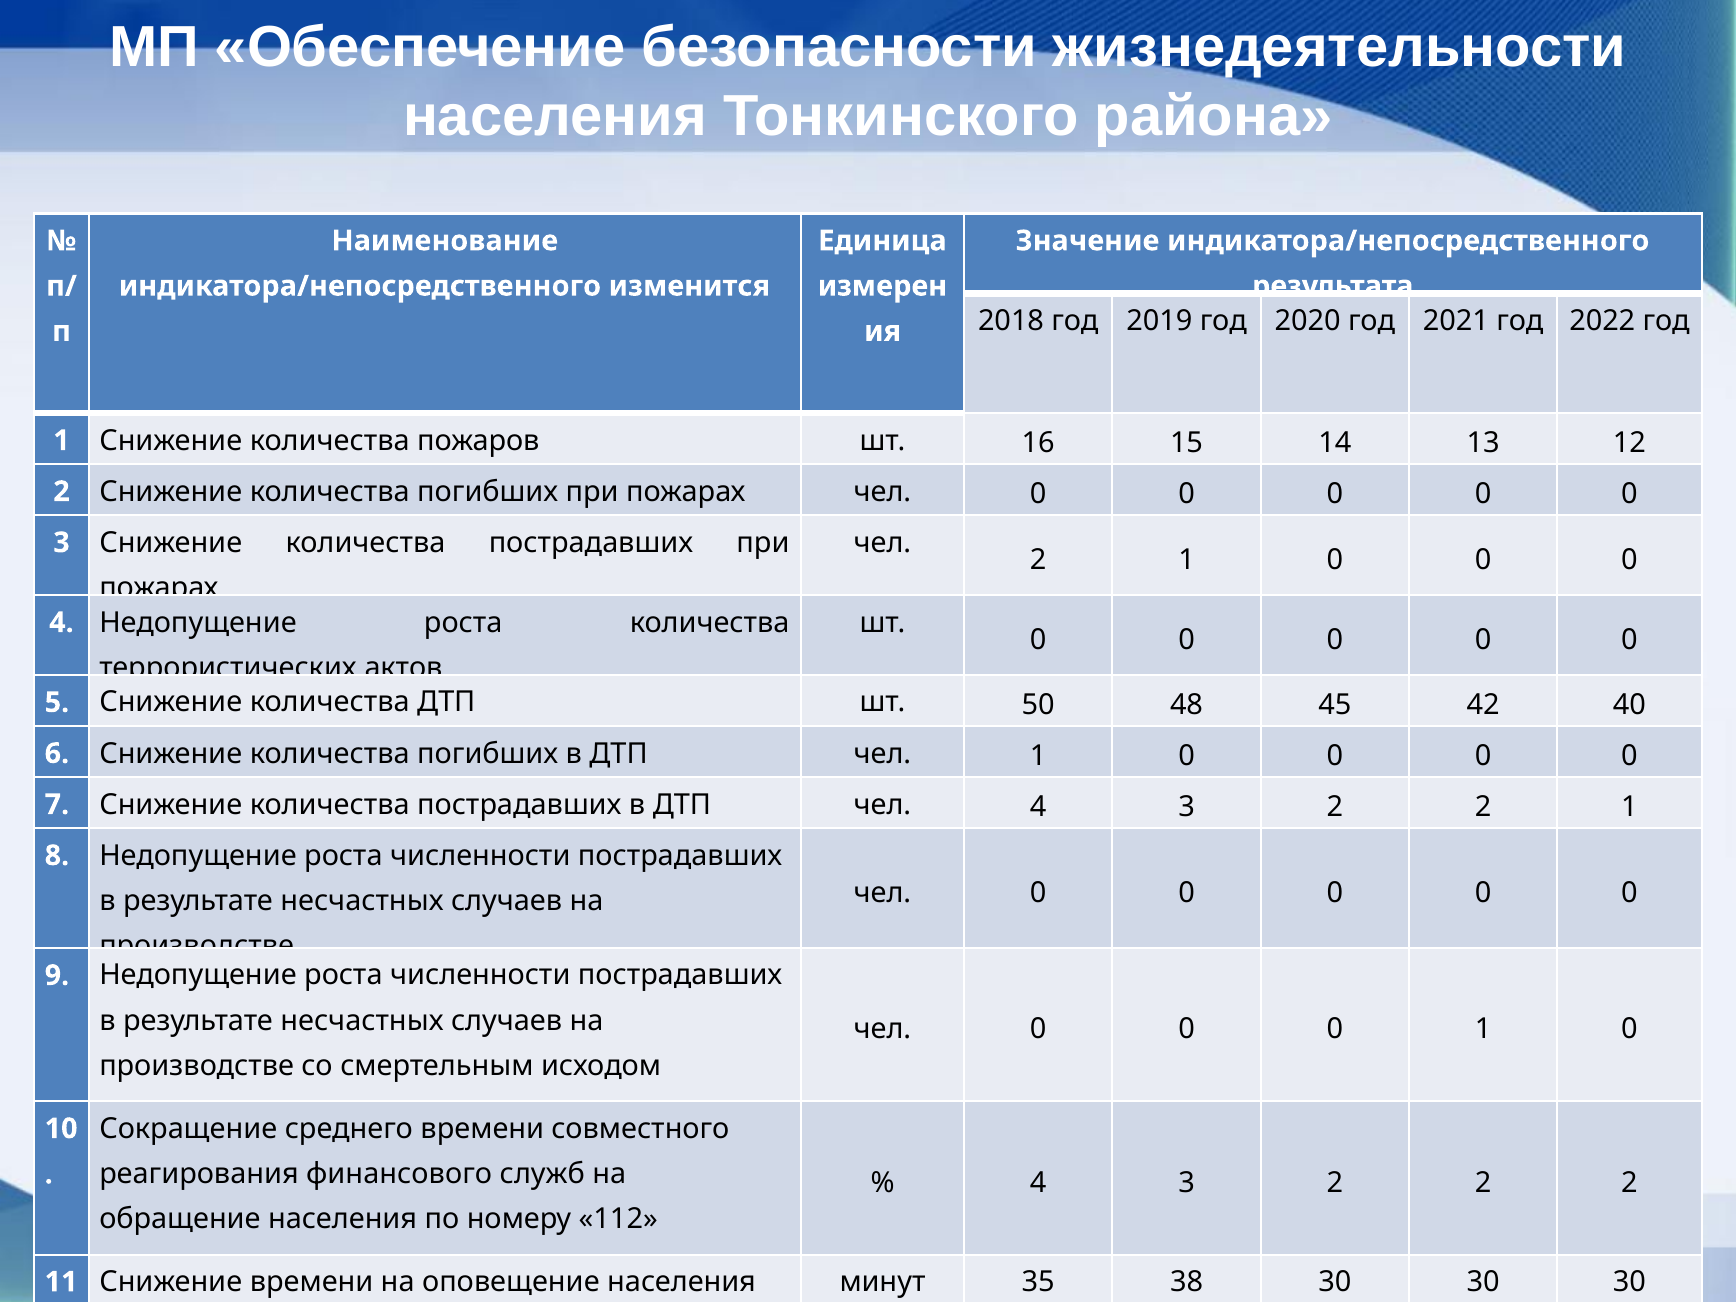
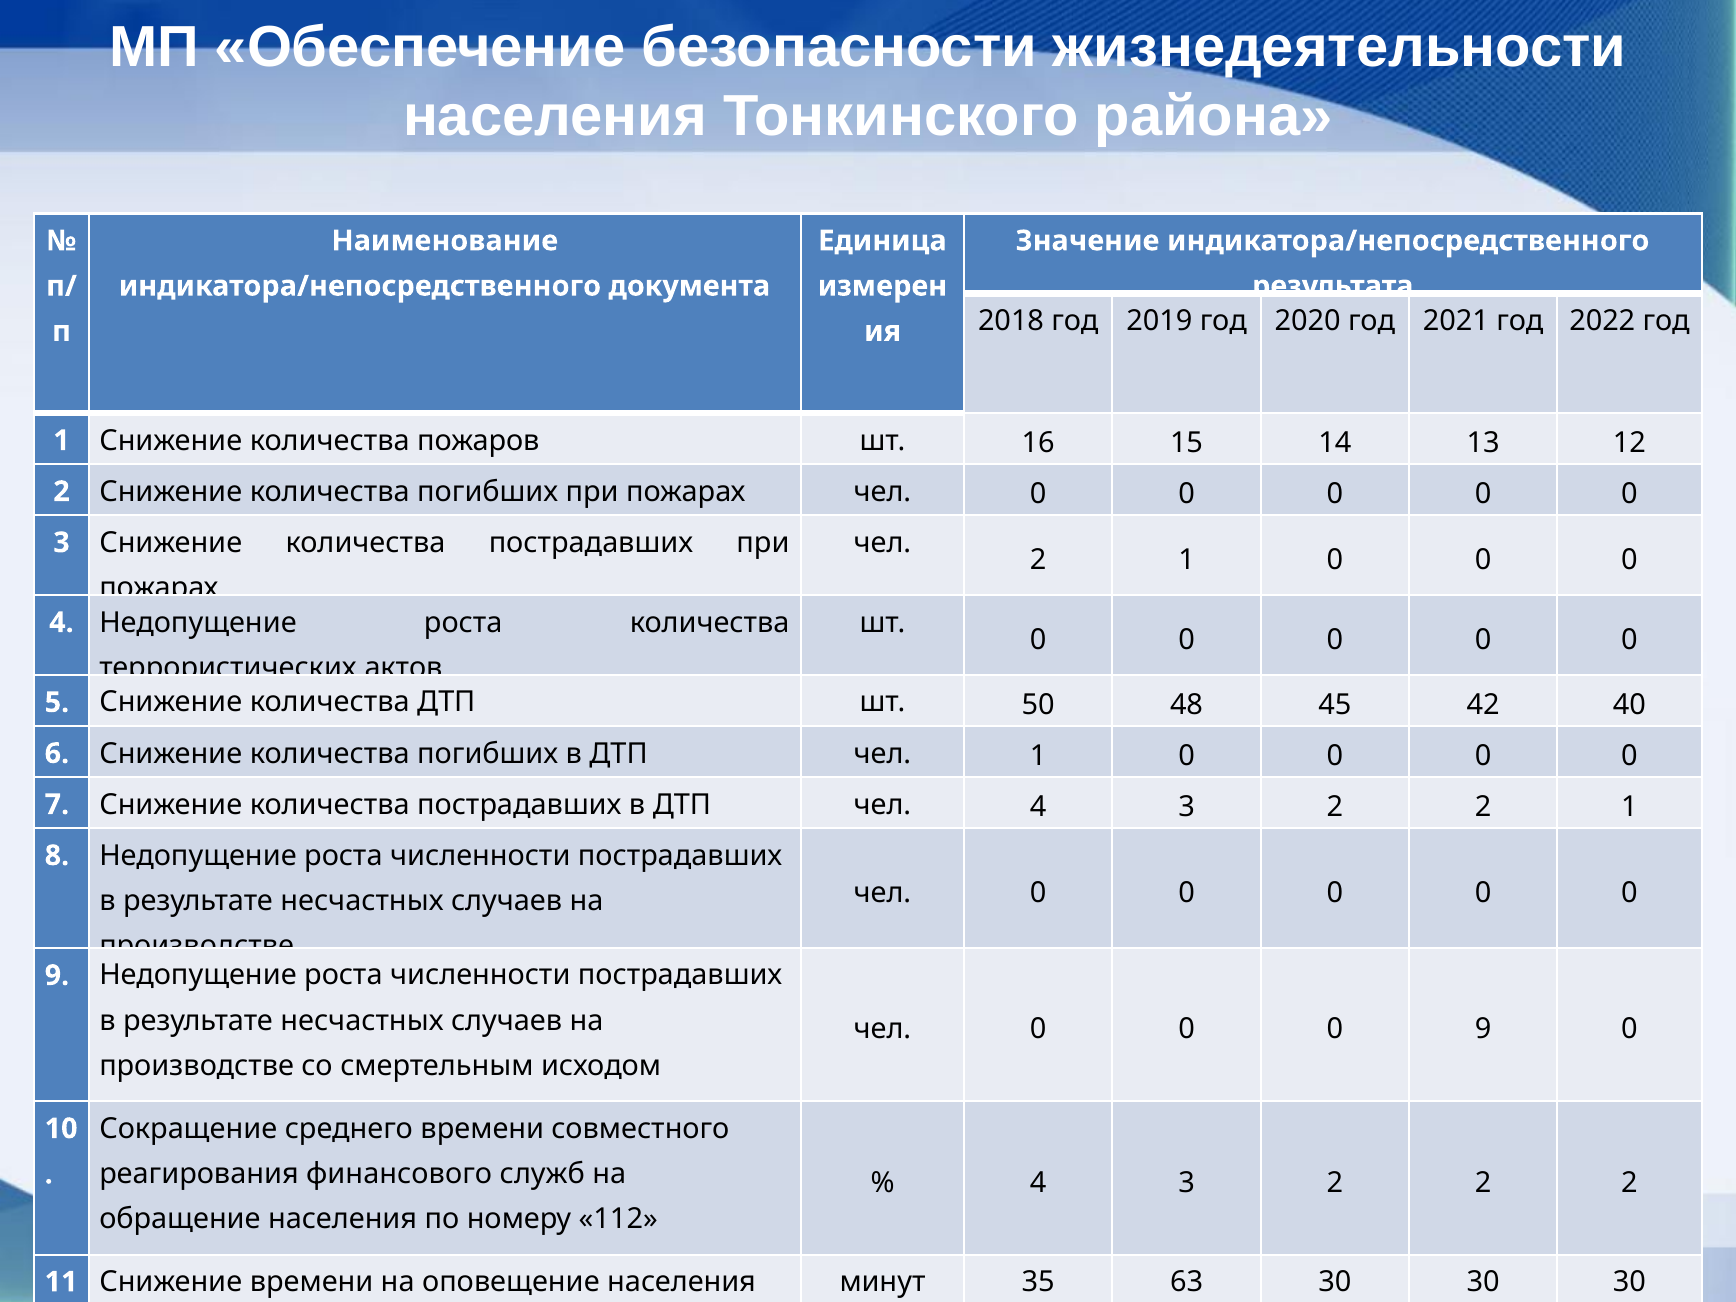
изменится: изменится -> документа
1 at (1483, 1029): 1 -> 9
38: 38 -> 63
